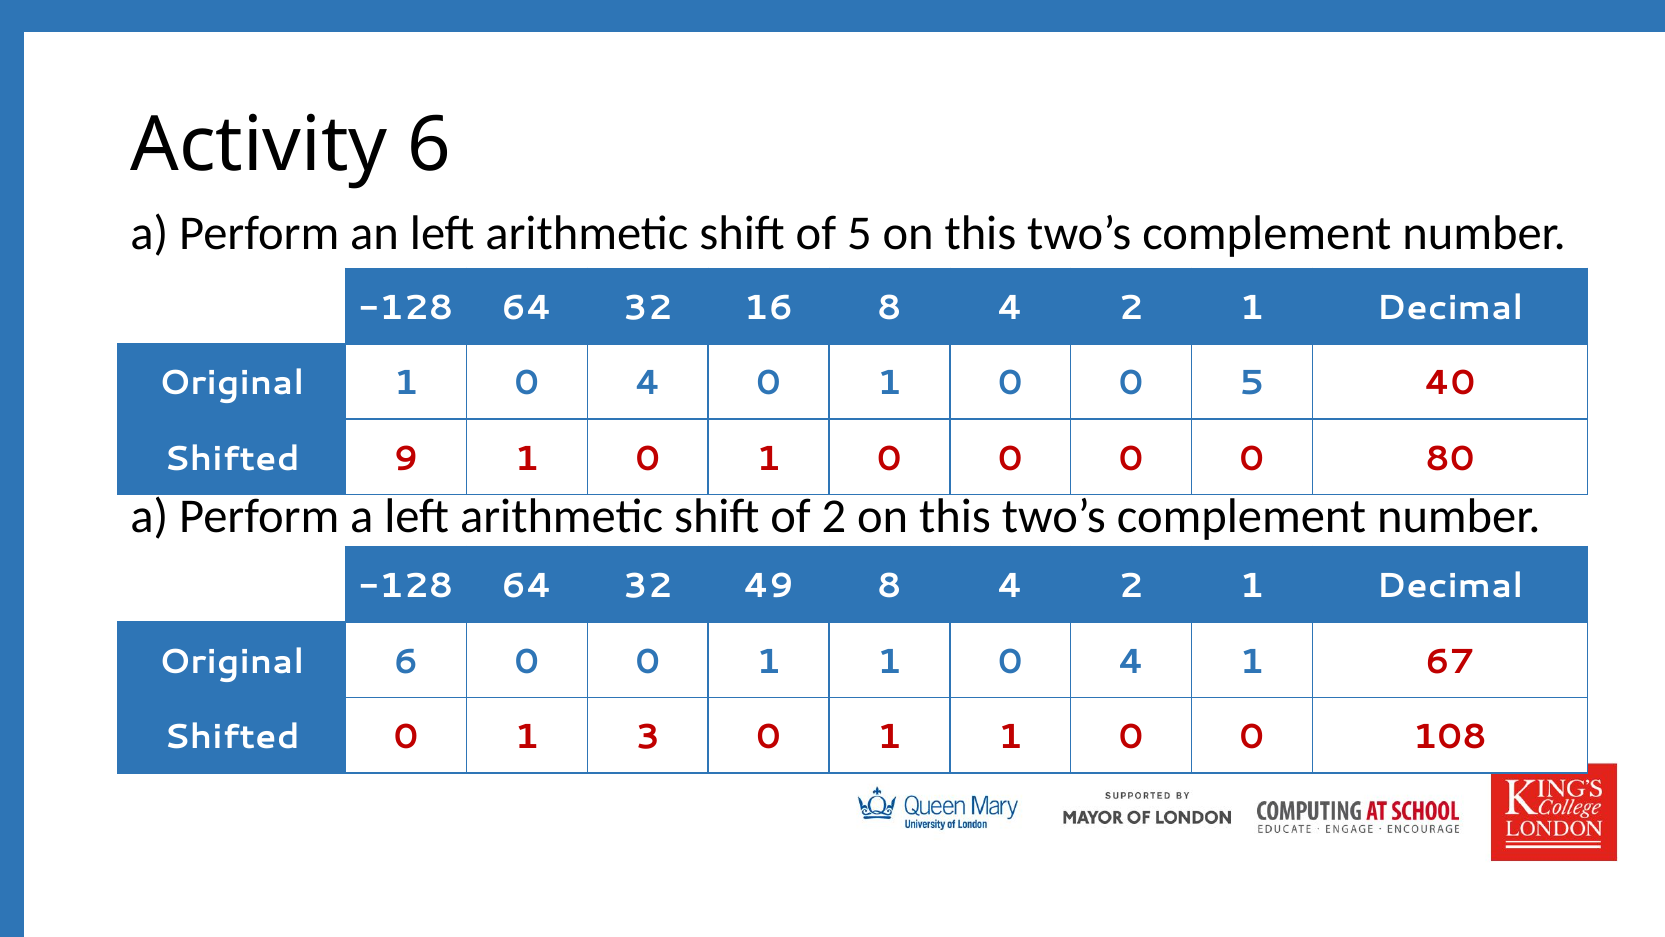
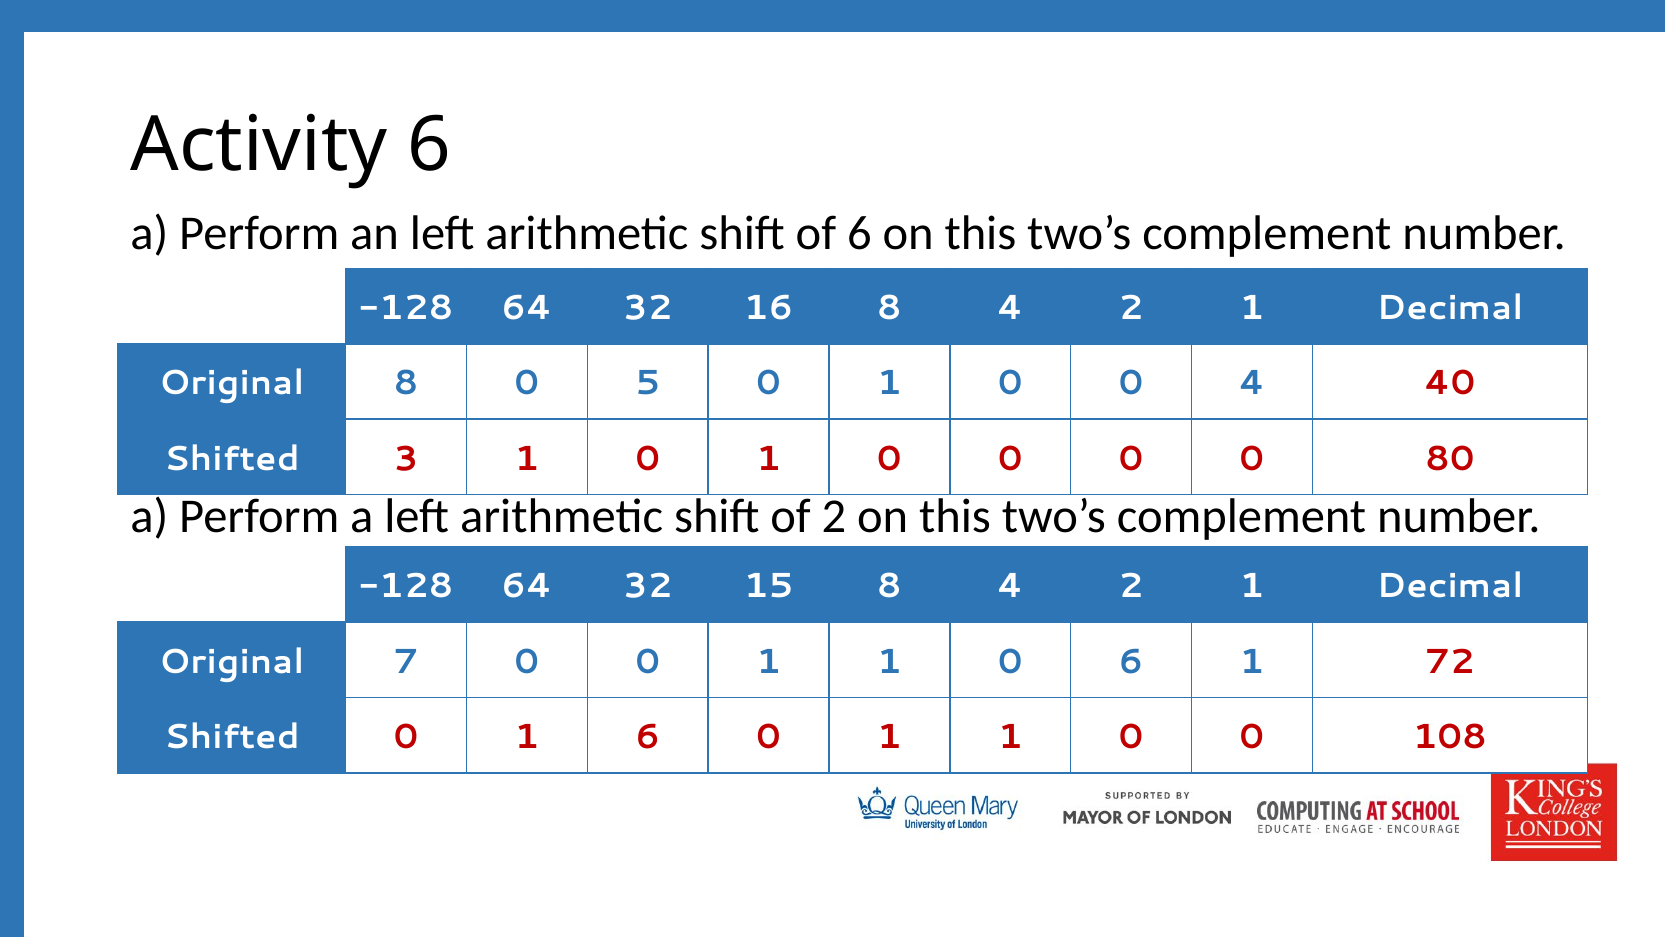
of 5: 5 -> 6
Original 1: 1 -> 8
4 at (648, 383): 4 -> 5
0 5: 5 -> 4
9: 9 -> 3
49: 49 -> 15
Original 6: 6 -> 7
1 1 0 4: 4 -> 6
67: 67 -> 72
1 3: 3 -> 6
